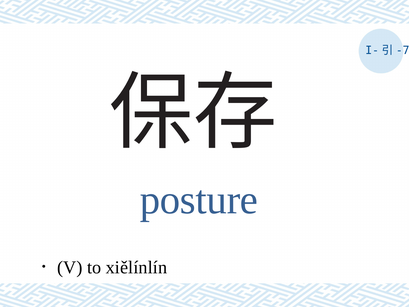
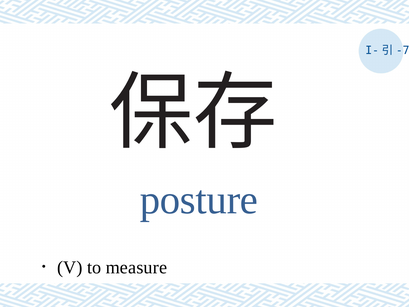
xiělínlín: xiělínlín -> measure
